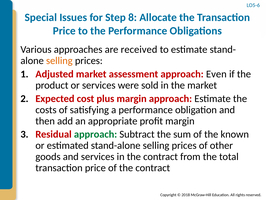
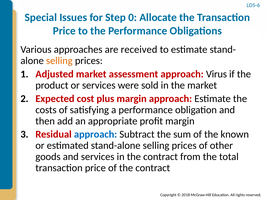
8: 8 -> 0
Even: Even -> Virus
approach at (96, 134) colour: green -> blue
